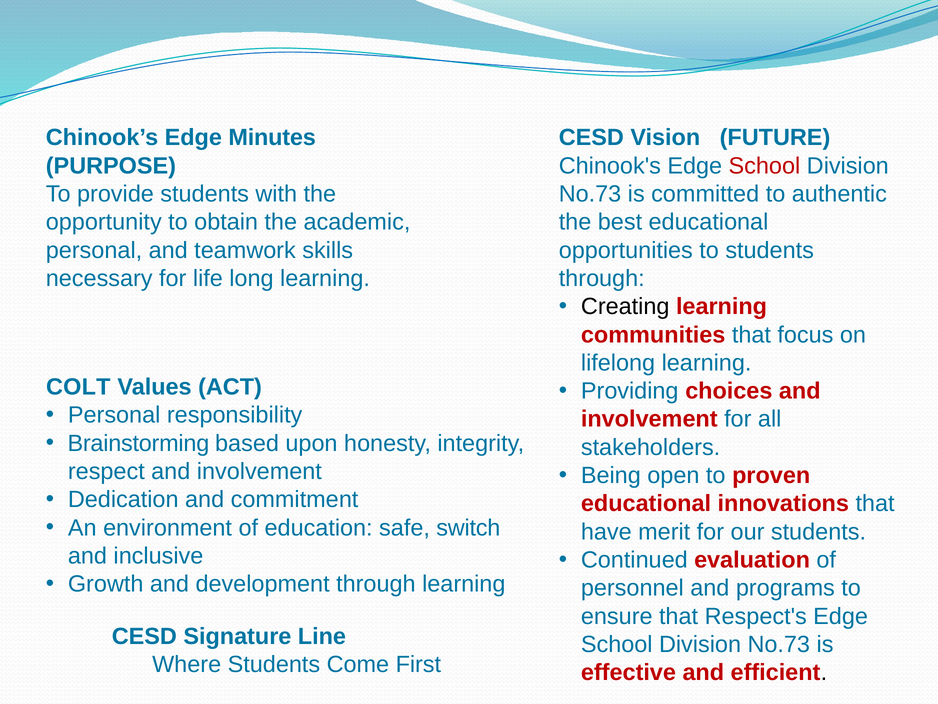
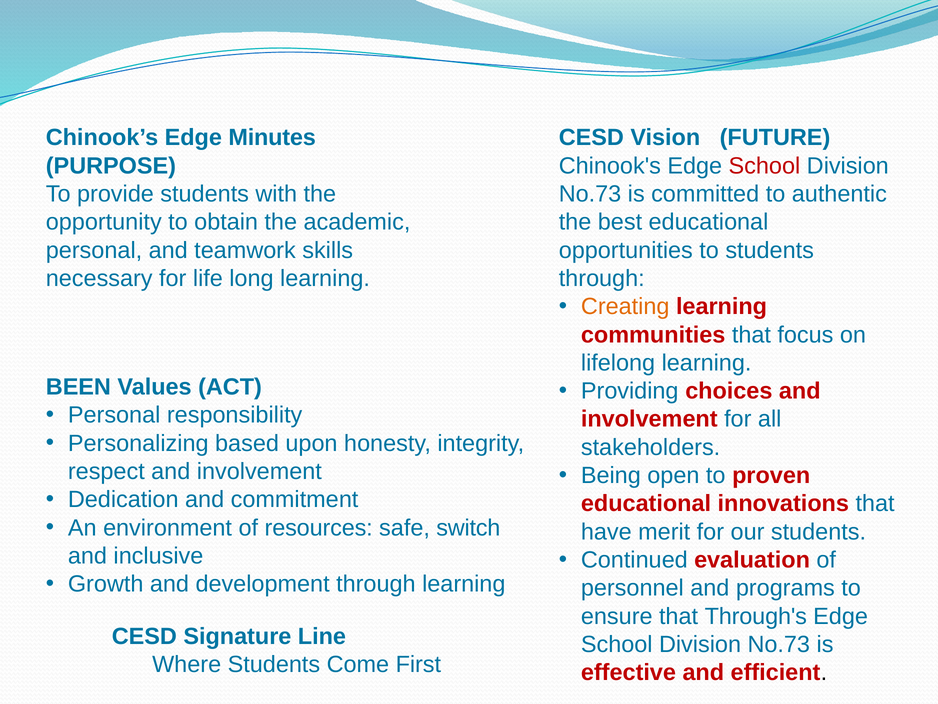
Creating colour: black -> orange
COLT: COLT -> BEEN
Brainstorming: Brainstorming -> Personalizing
education: education -> resources
Respect's: Respect's -> Through's
